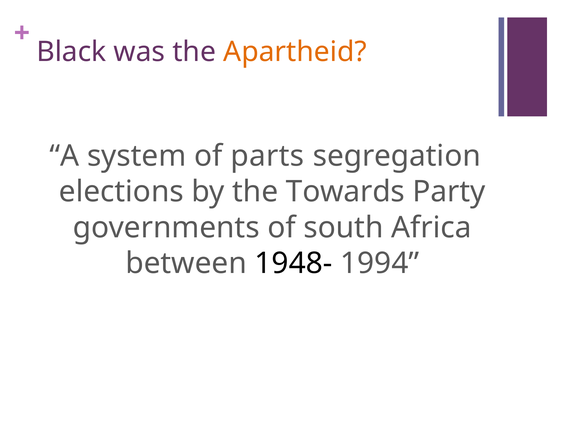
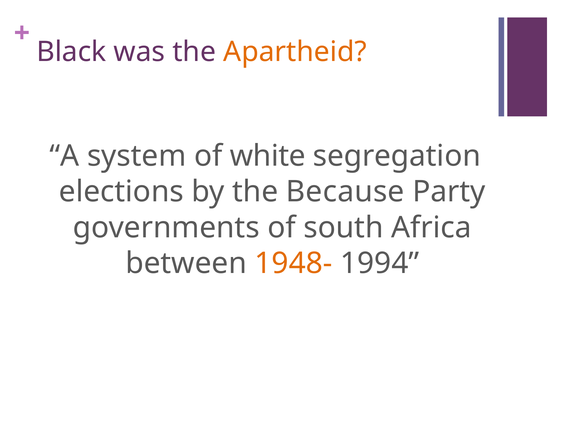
parts: parts -> white
Towards: Towards -> Because
1948- colour: black -> orange
